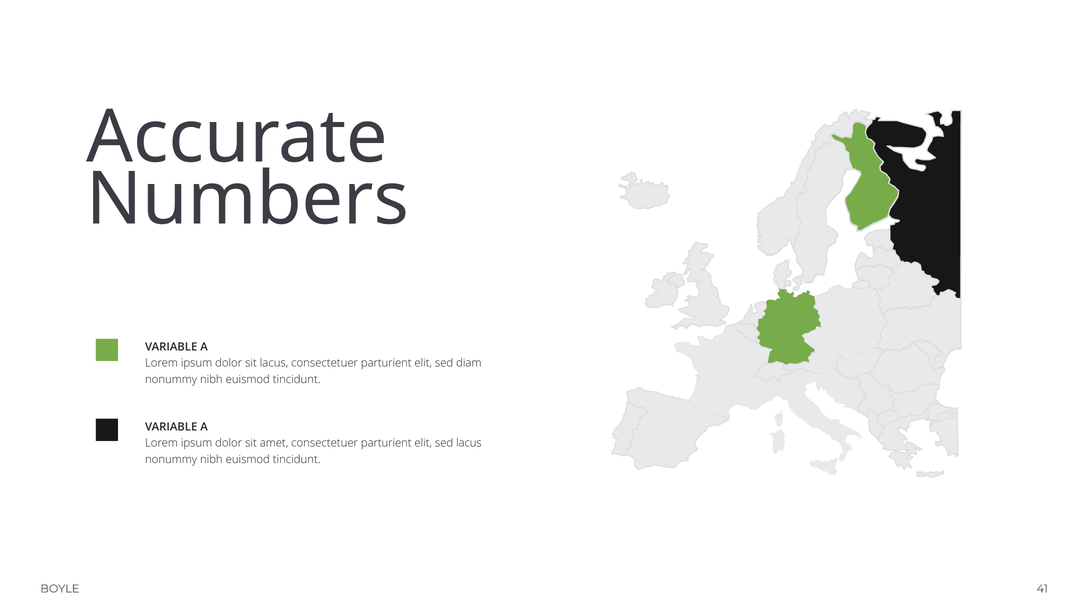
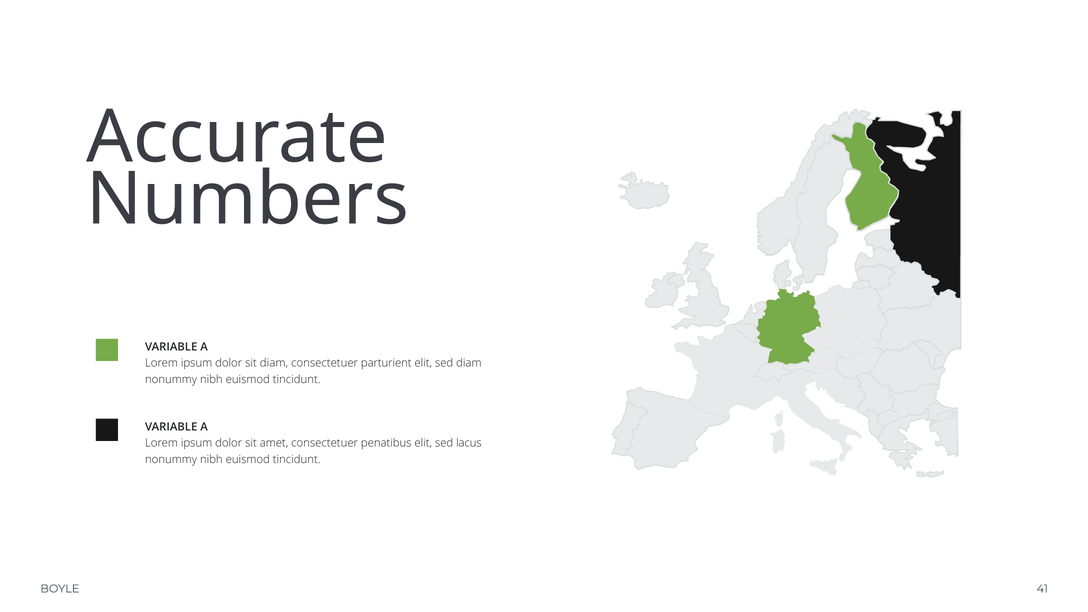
sit lacus: lacus -> diam
amet consectetuer parturient: parturient -> penatibus
